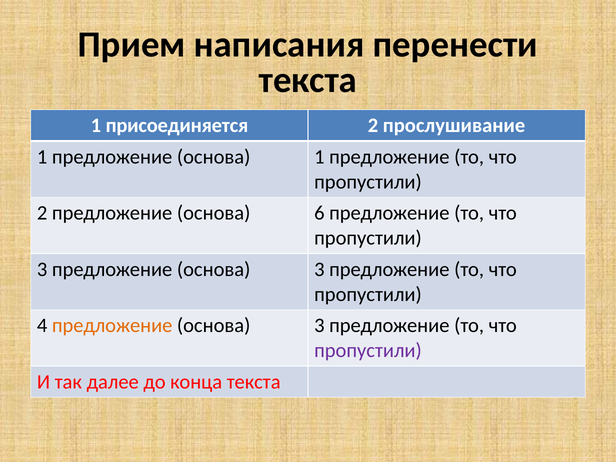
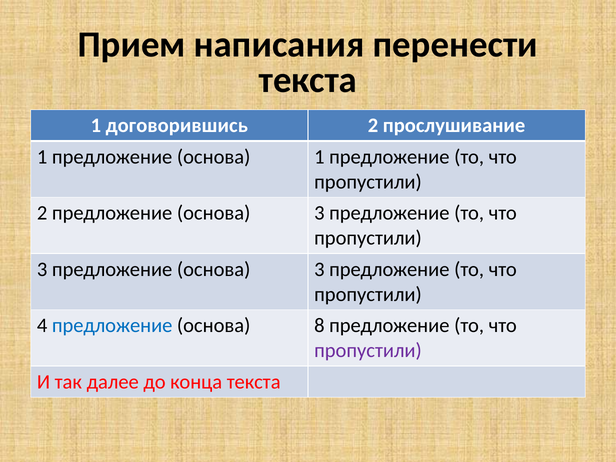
присоединяется: присоединяется -> договорившись
2 предложение основа 6: 6 -> 3
предложение at (112, 326) colour: orange -> blue
3 at (319, 326): 3 -> 8
